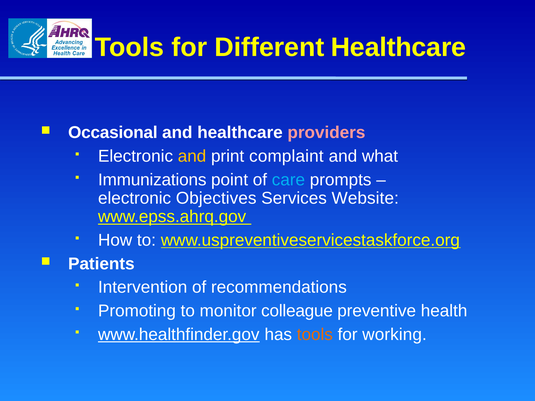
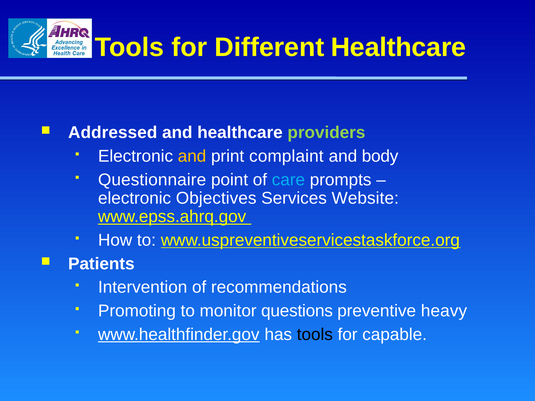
Occasional: Occasional -> Addressed
providers colour: pink -> light green
what: what -> body
Immunizations: Immunizations -> Questionnaire
colleague: colleague -> questions
health: health -> heavy
tools at (315, 335) colour: orange -> black
working: working -> capable
